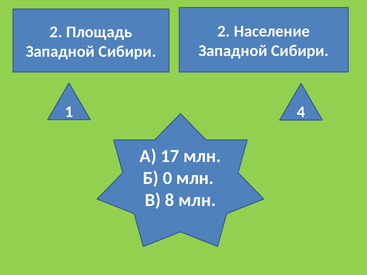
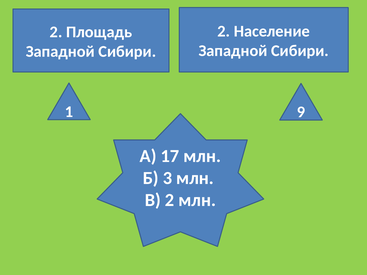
4: 4 -> 9
0: 0 -> 3
В 8: 8 -> 2
